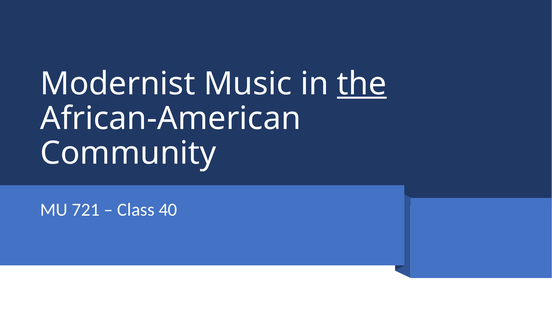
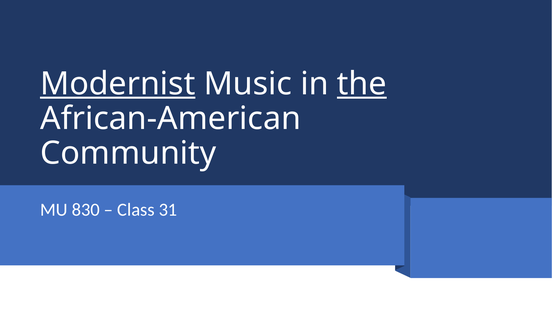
Modernist underline: none -> present
721: 721 -> 830
40: 40 -> 31
